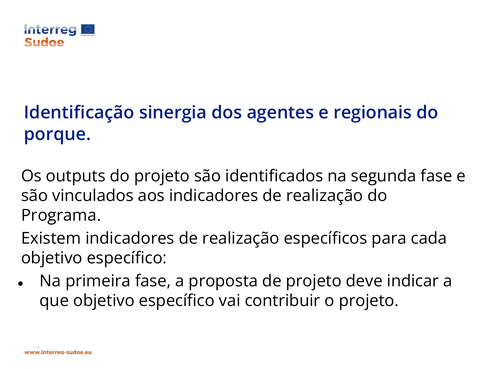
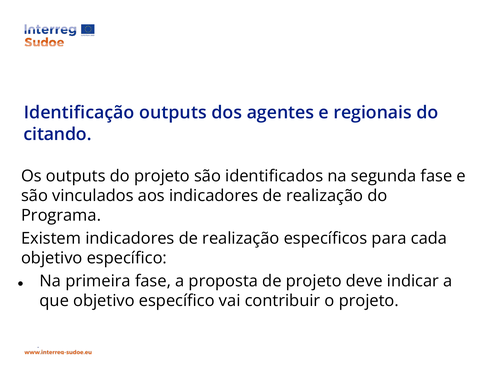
Identificação sinergia: sinergia -> outputs
porque: porque -> citando
